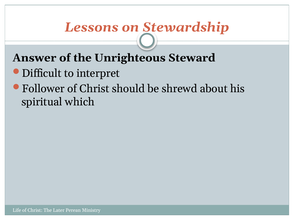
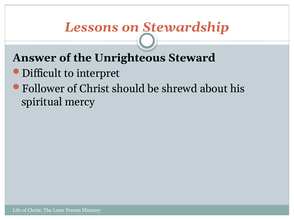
which: which -> mercy
